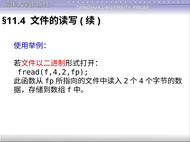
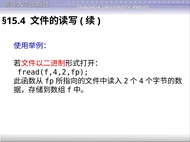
§11.4: §11.4 -> §15.4
